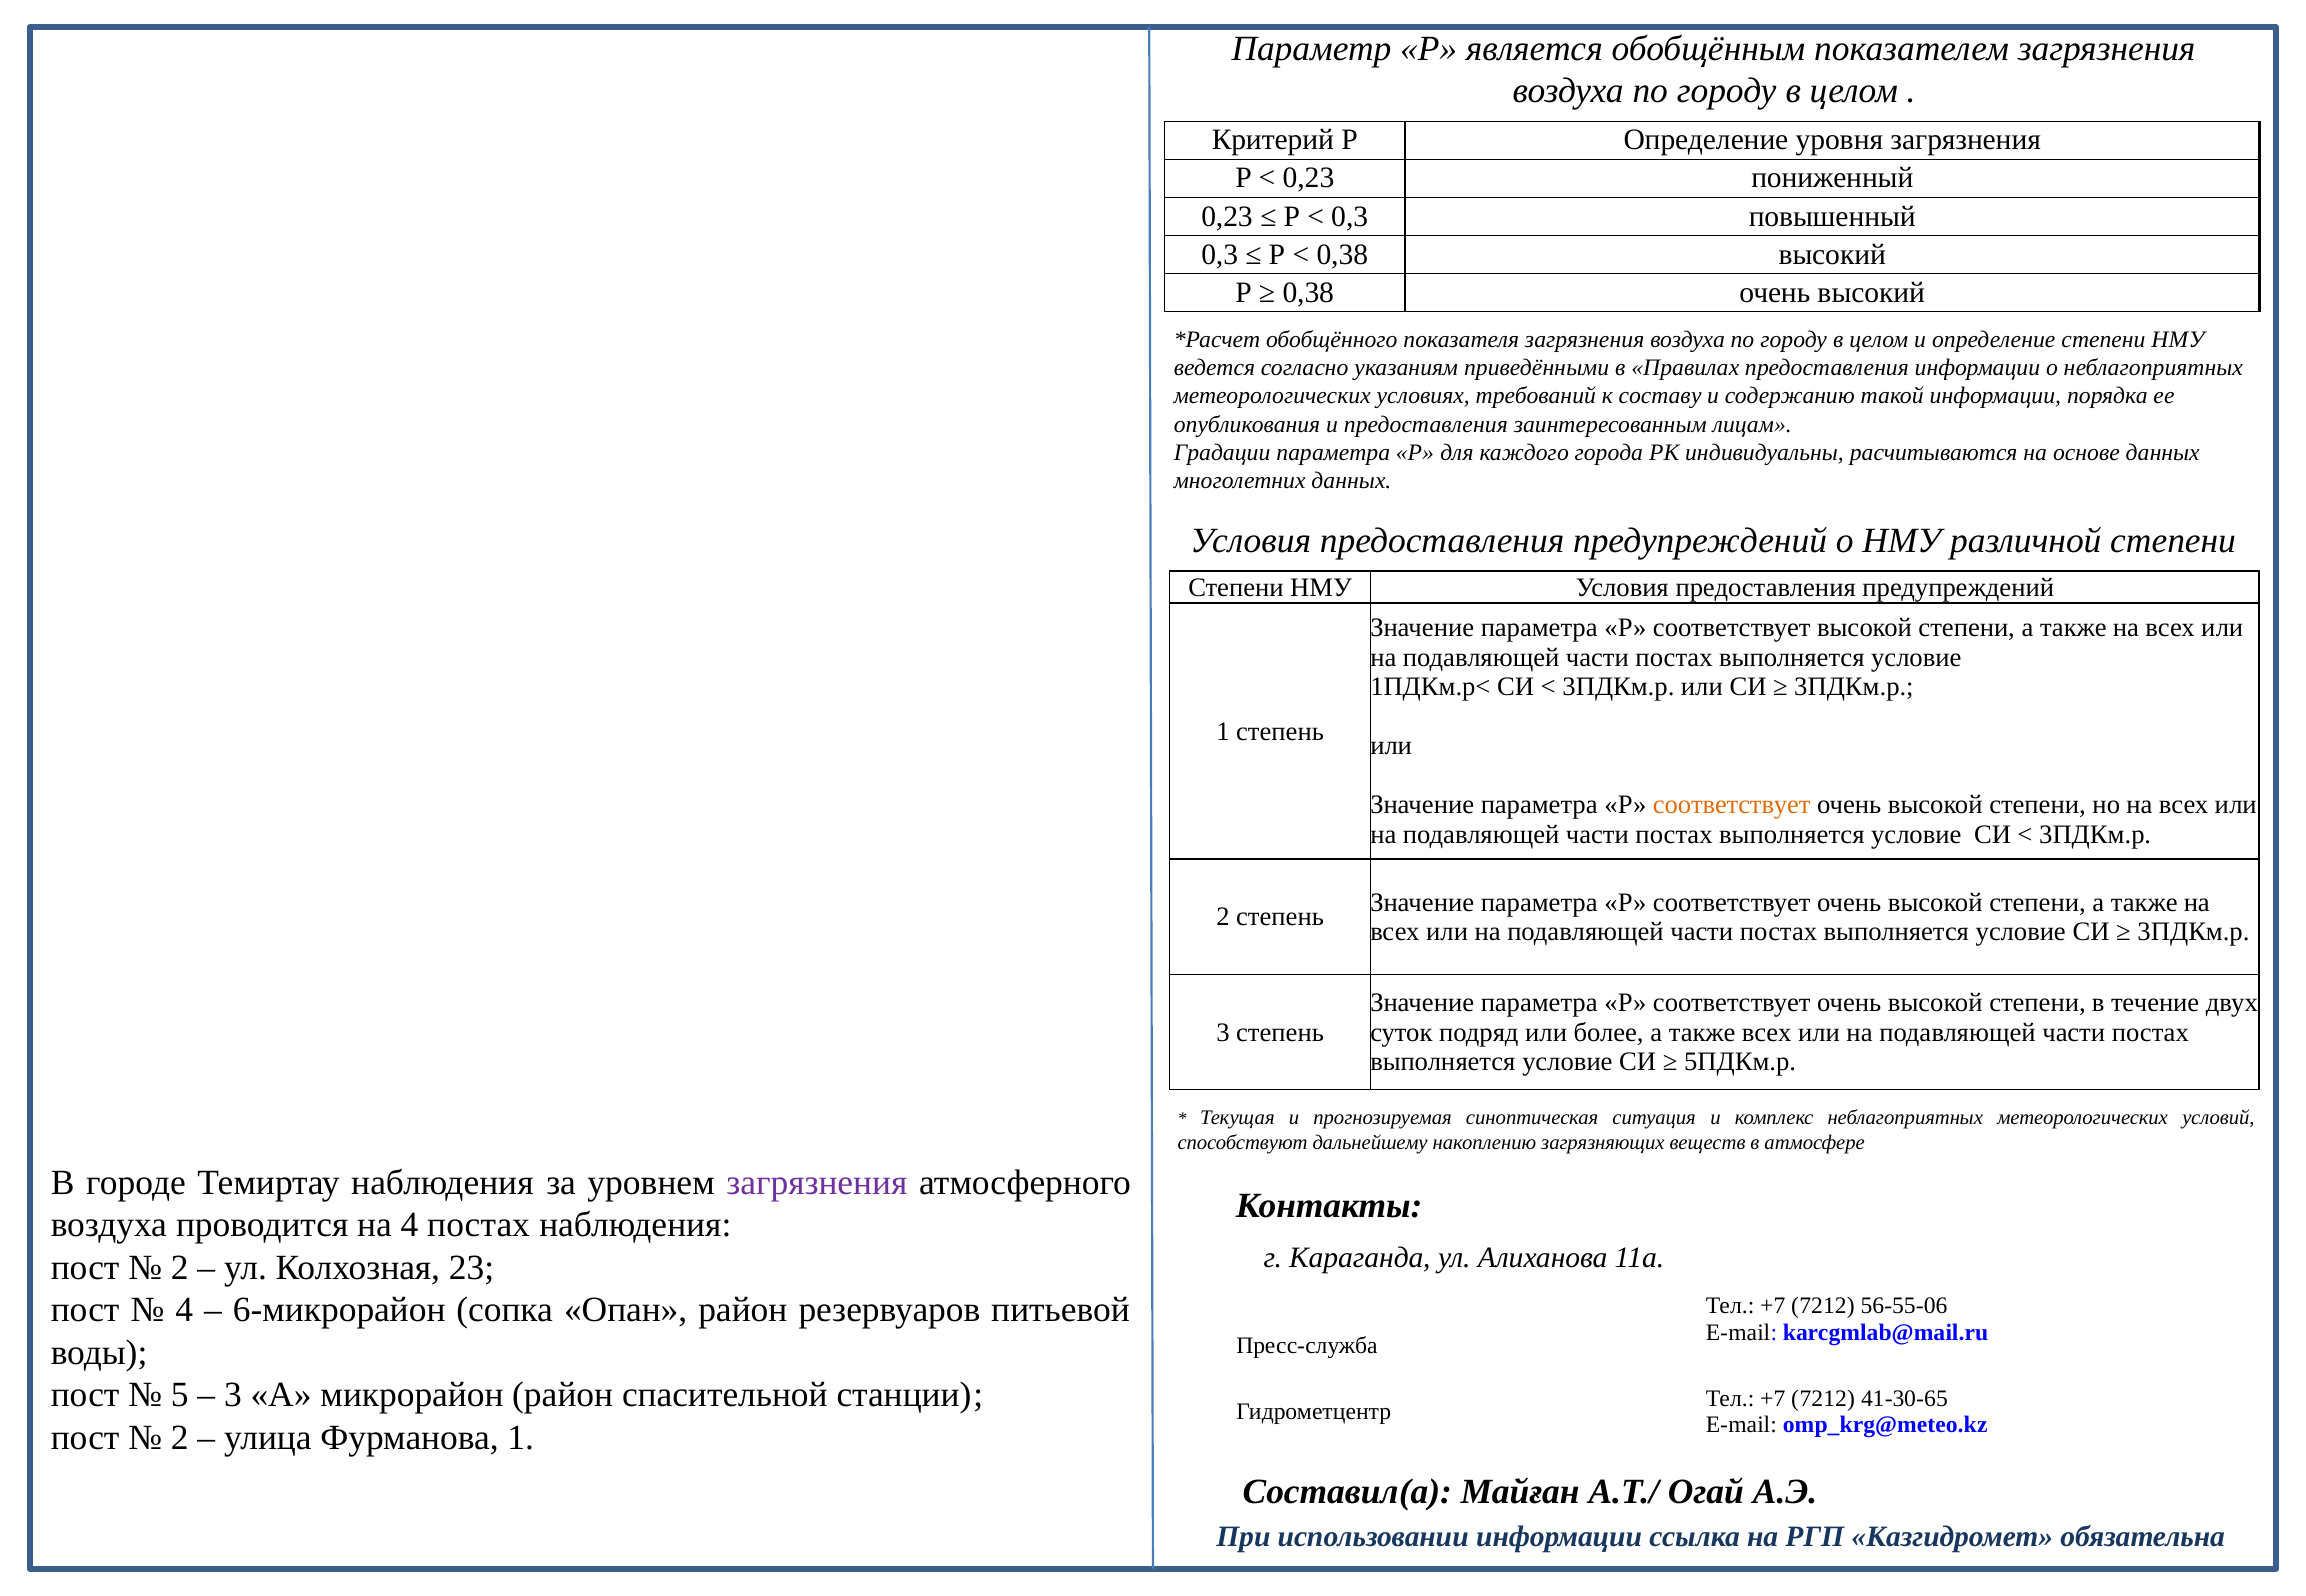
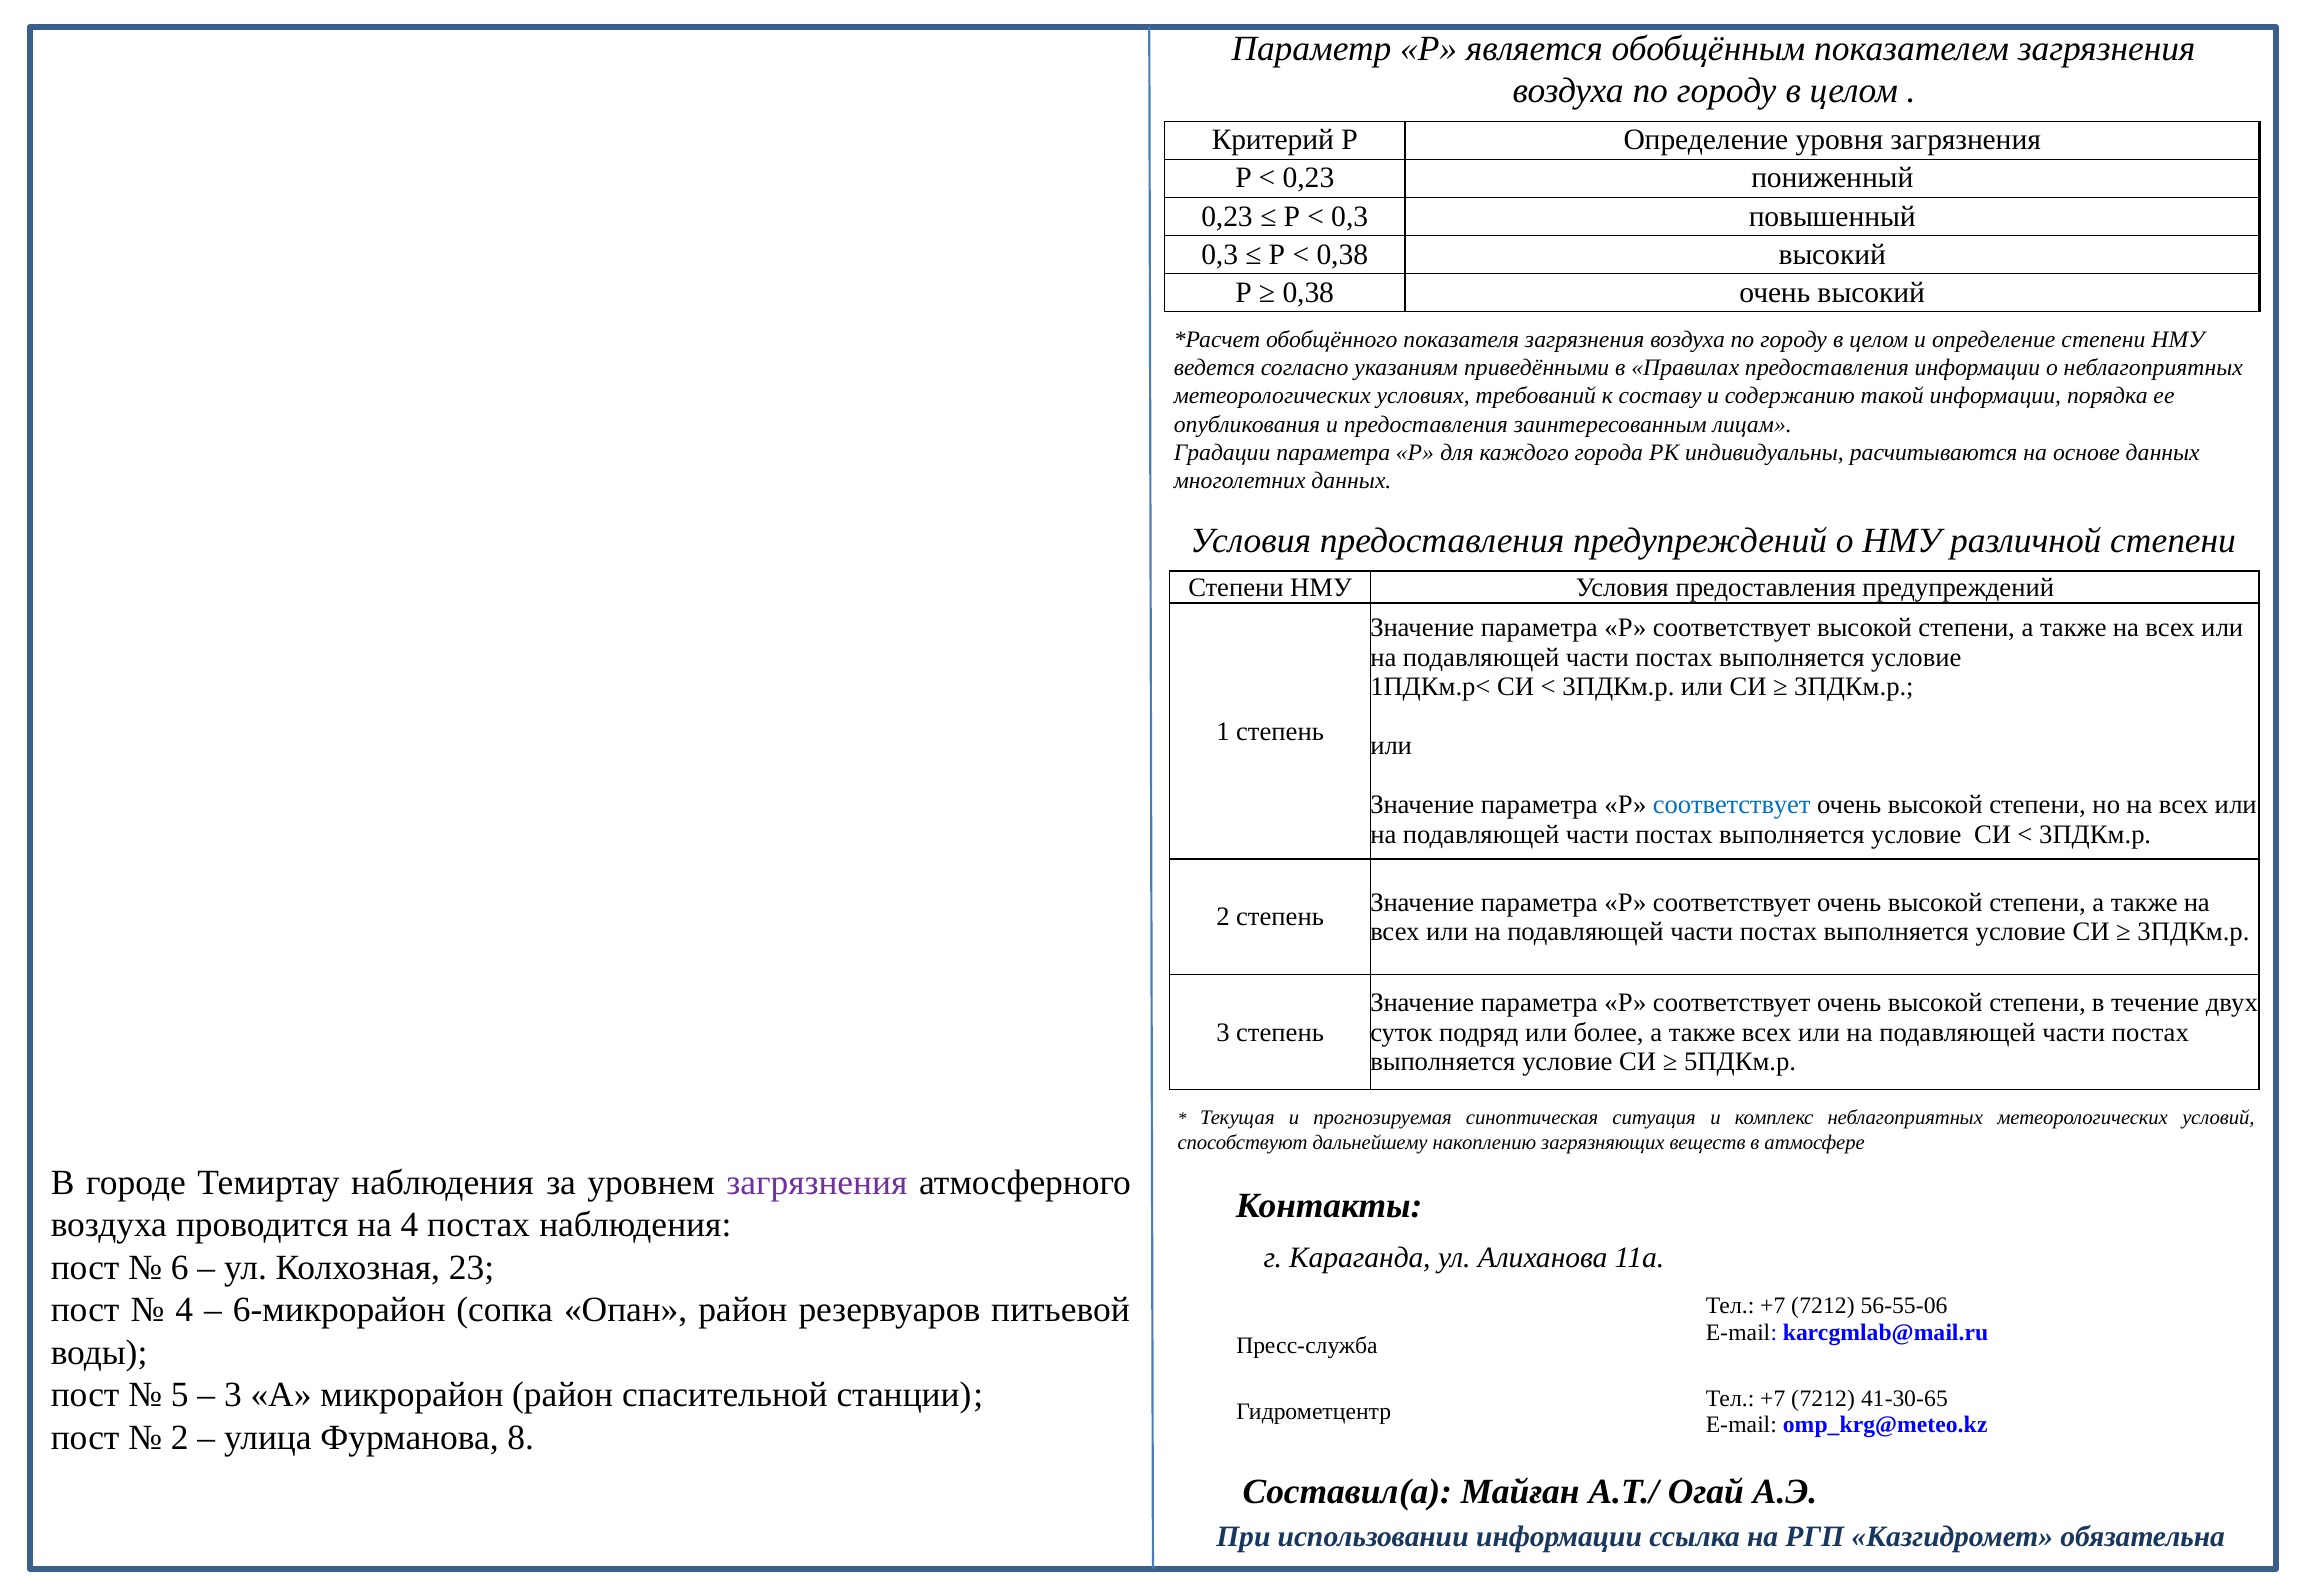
соответствует at (1732, 805) colour: orange -> blue
2 at (180, 1268): 2 -> 6
Фурманова 1: 1 -> 8
